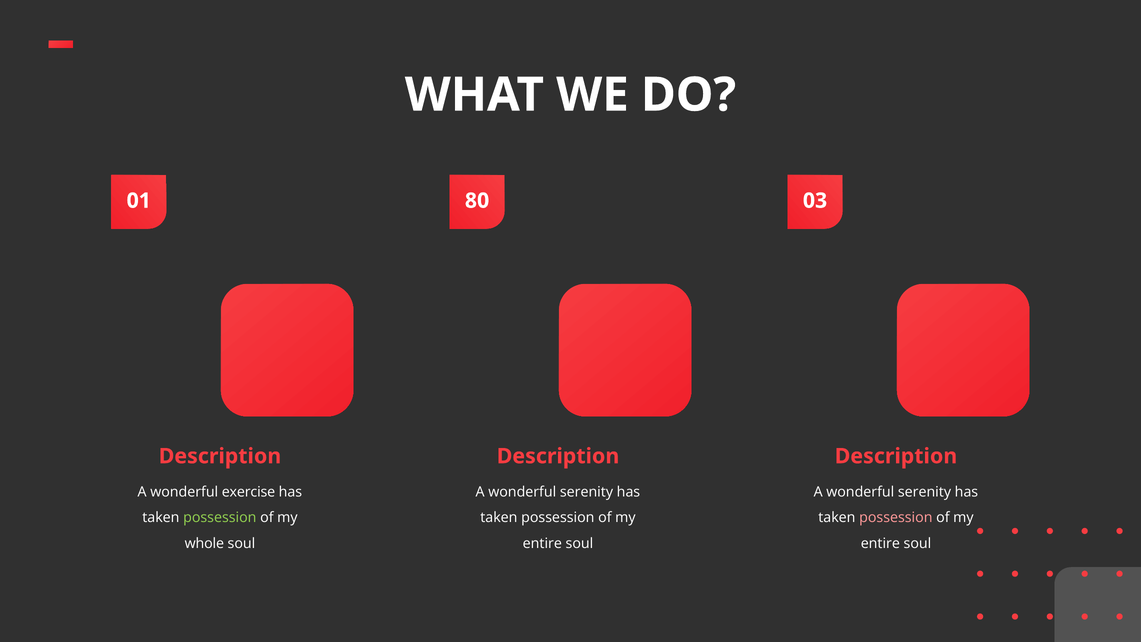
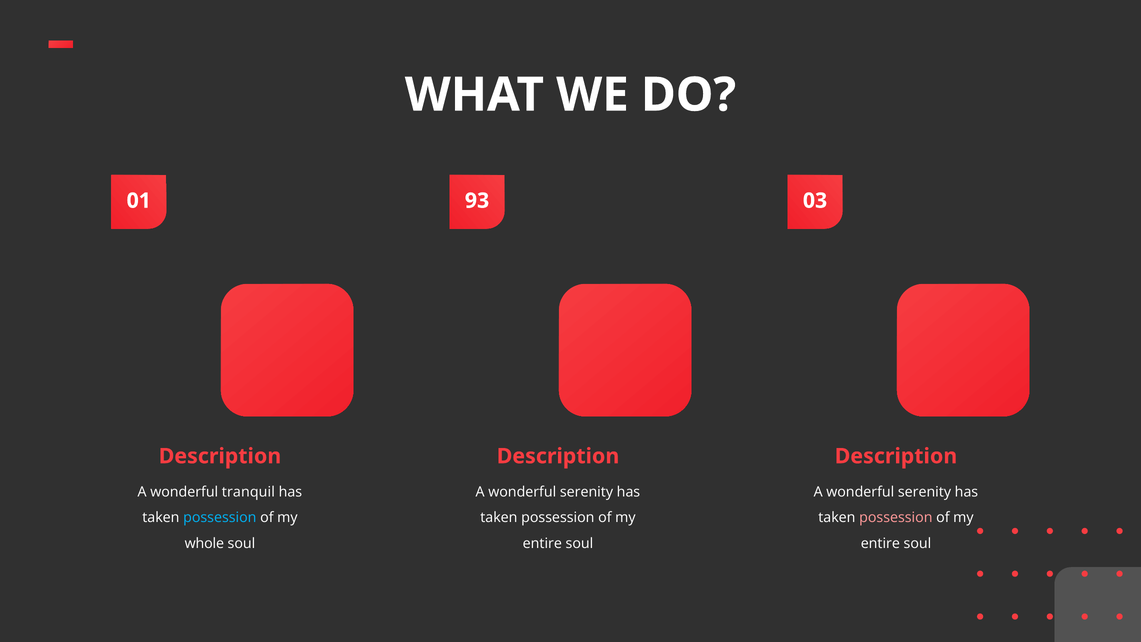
80: 80 -> 93
exercise: exercise -> tranquil
possession at (220, 517) colour: light green -> light blue
